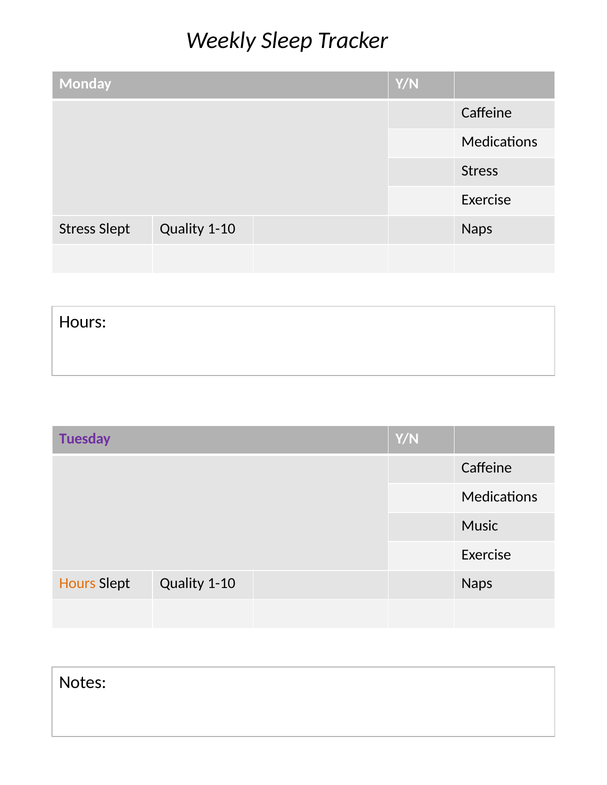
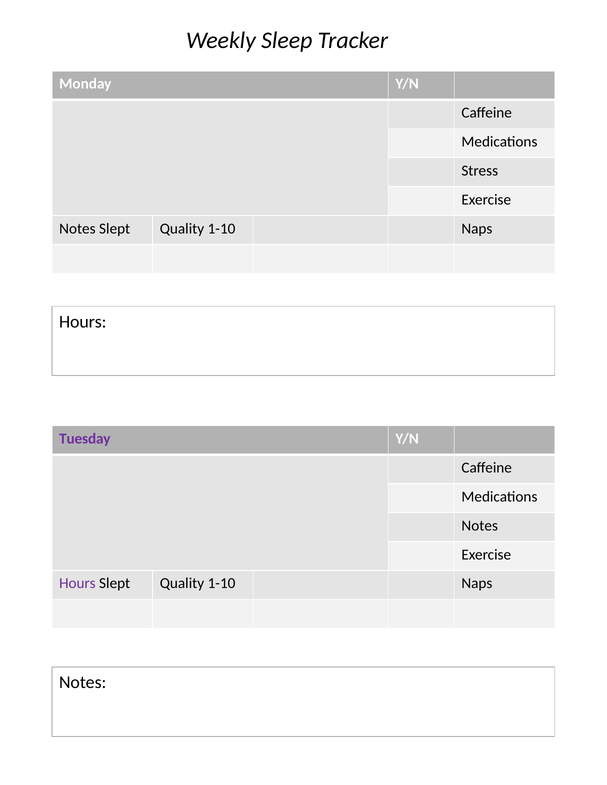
Stress at (77, 229): Stress -> Notes
Music at (480, 526): Music -> Notes
Hours at (77, 584) colour: orange -> purple
